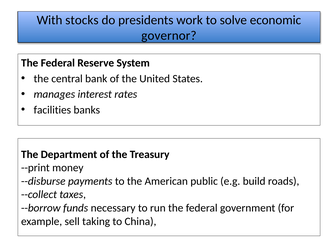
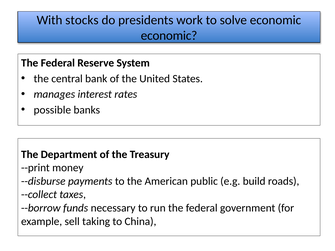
governor at (169, 36): governor -> economic
facilities: facilities -> possible
